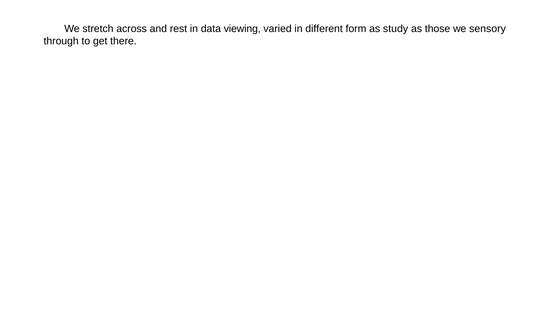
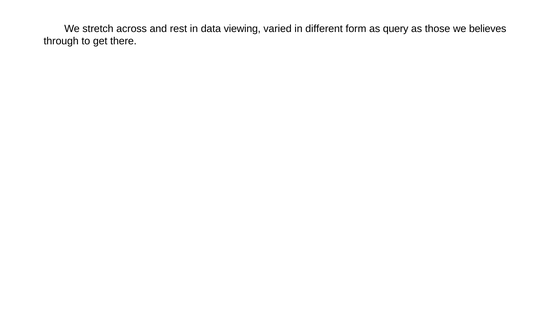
study: study -> query
sensory: sensory -> believes
